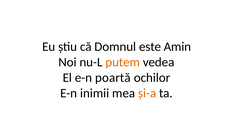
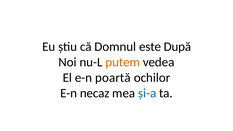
Amin: Amin -> După
inimii: inimii -> necaz
și-a colour: orange -> blue
